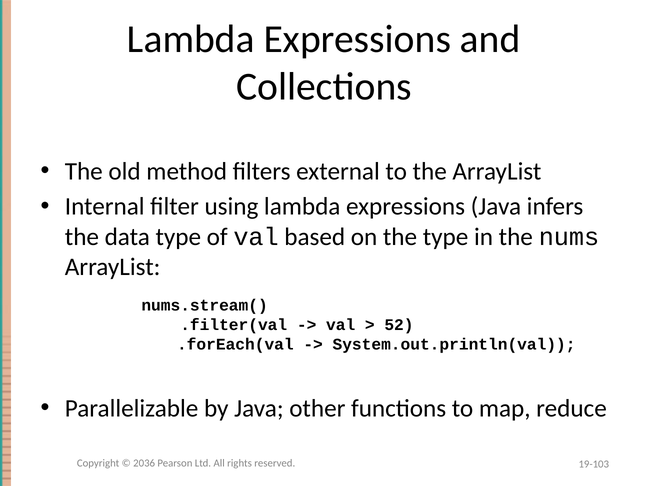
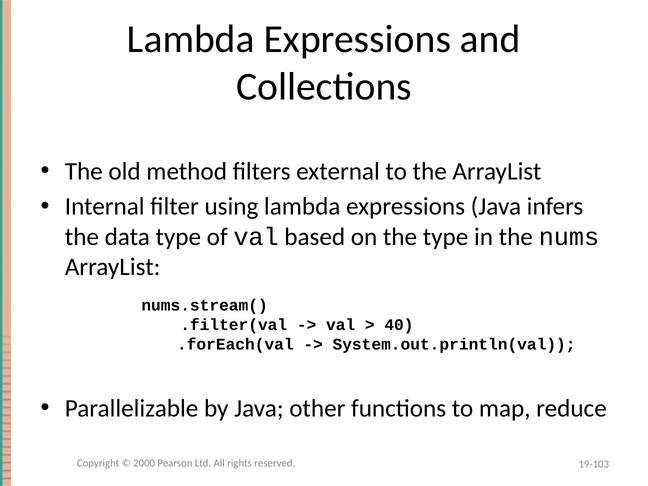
52: 52 -> 40
2036: 2036 -> 2000
